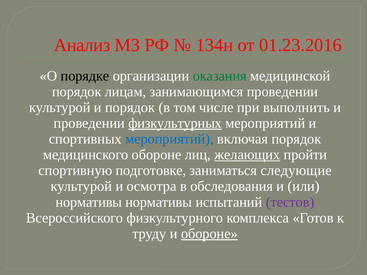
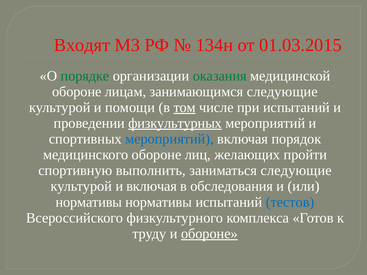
Анализ: Анализ -> Входят
01.23.2016: 01.23.2016 -> 01.03.2015
порядке colour: black -> green
порядок at (77, 92): порядок -> обороне
занимающимся проведении: проведении -> следующие
и порядок: порядок -> помощи
том underline: none -> present
при выполнить: выполнить -> испытаний
желающих underline: present -> none
подготовке: подготовке -> выполнить
и осмотра: осмотра -> включая
тестов colour: purple -> blue
